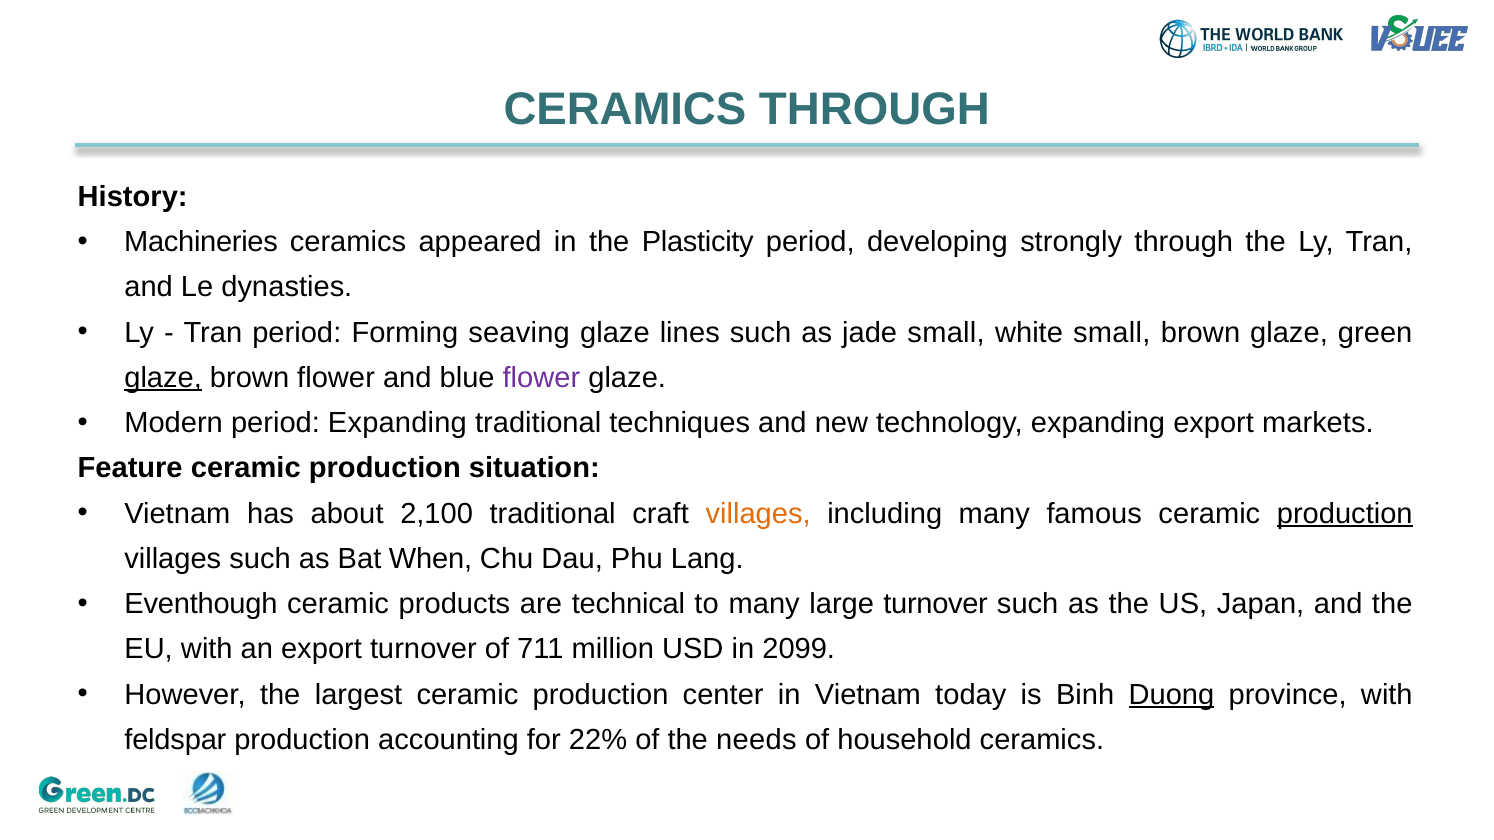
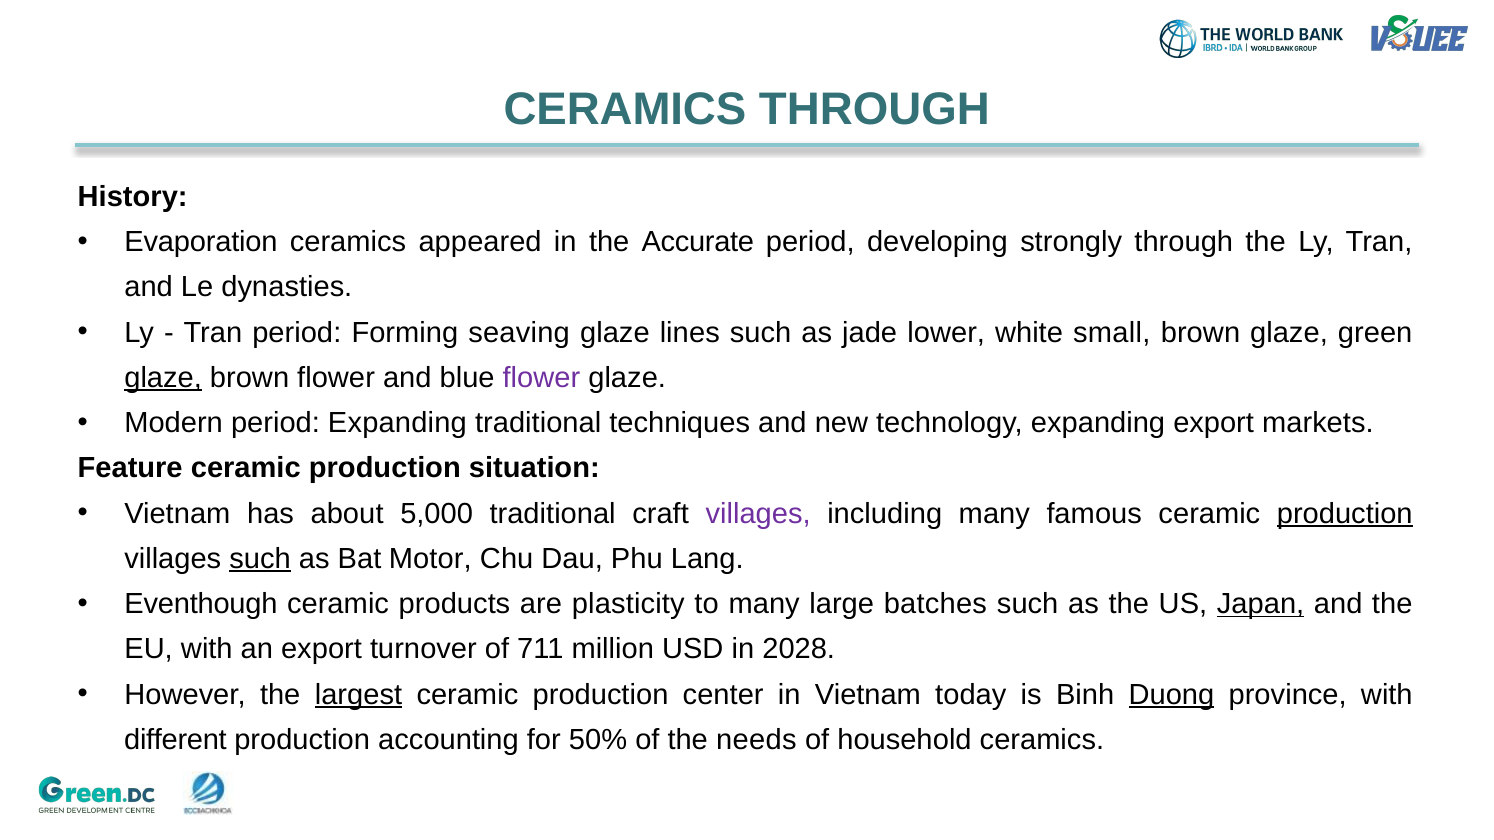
Machineries: Machineries -> Evaporation
Plasticity: Plasticity -> Accurate
jade small: small -> lower
2,100: 2,100 -> 5,000
villages at (758, 514) colour: orange -> purple
such at (260, 559) underline: none -> present
When: When -> Motor
technical: technical -> plasticity
large turnover: turnover -> batches
Japan underline: none -> present
2099: 2099 -> 2028
largest underline: none -> present
feldspar: feldspar -> different
22%: 22% -> 50%
